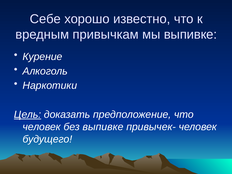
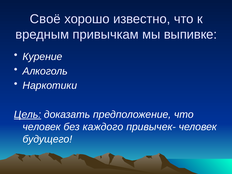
Себе: Себе -> Своё
без выпивке: выпивке -> каждого
